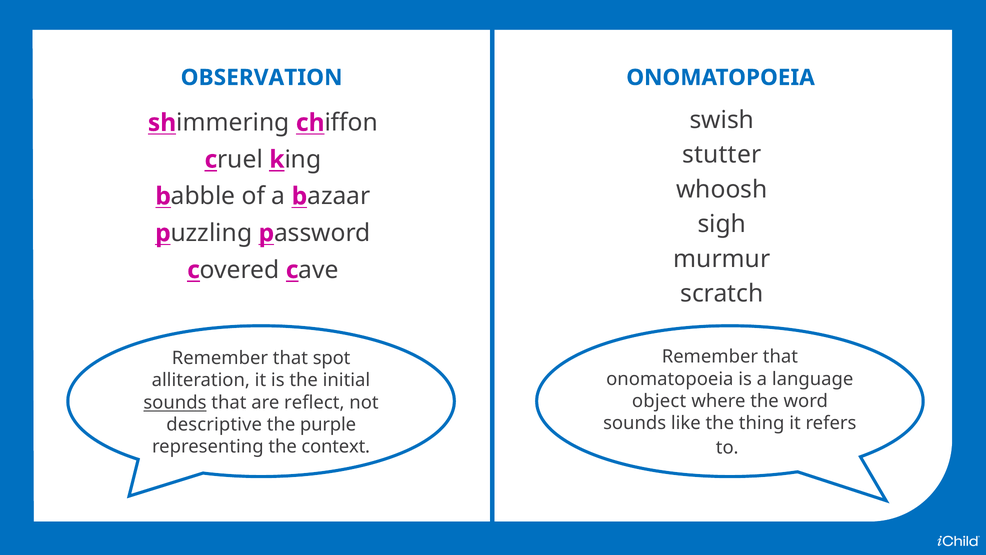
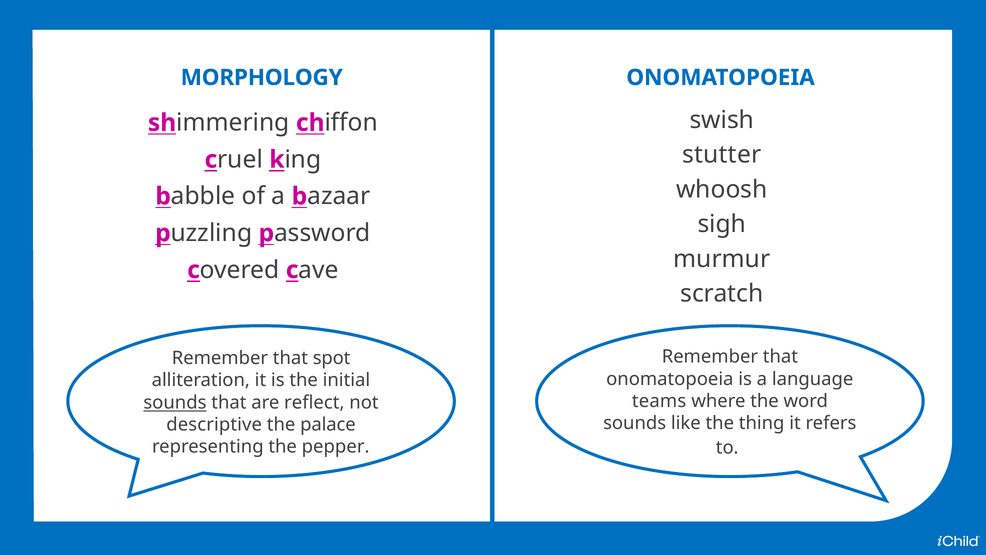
OBSERVATION: OBSERVATION -> MORPHOLOGY
object: object -> teams
purple: purple -> palace
context: context -> pepper
